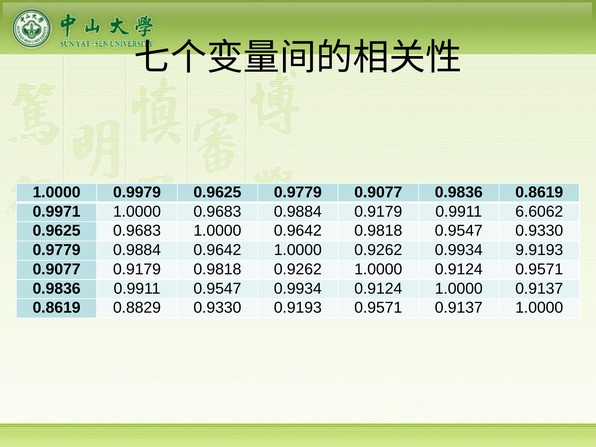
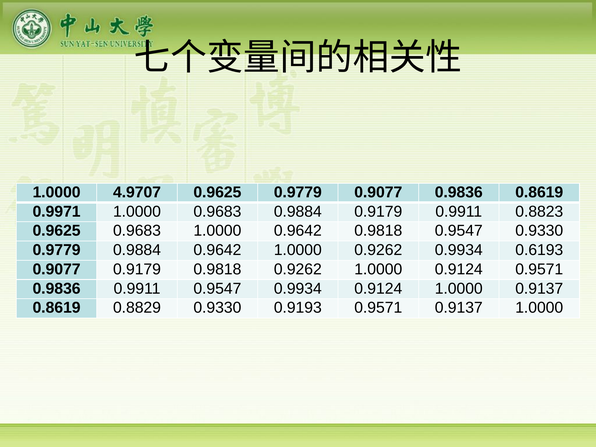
0.9979: 0.9979 -> 4.9707
6.6062: 6.6062 -> 0.8823
9.9193: 9.9193 -> 0.6193
